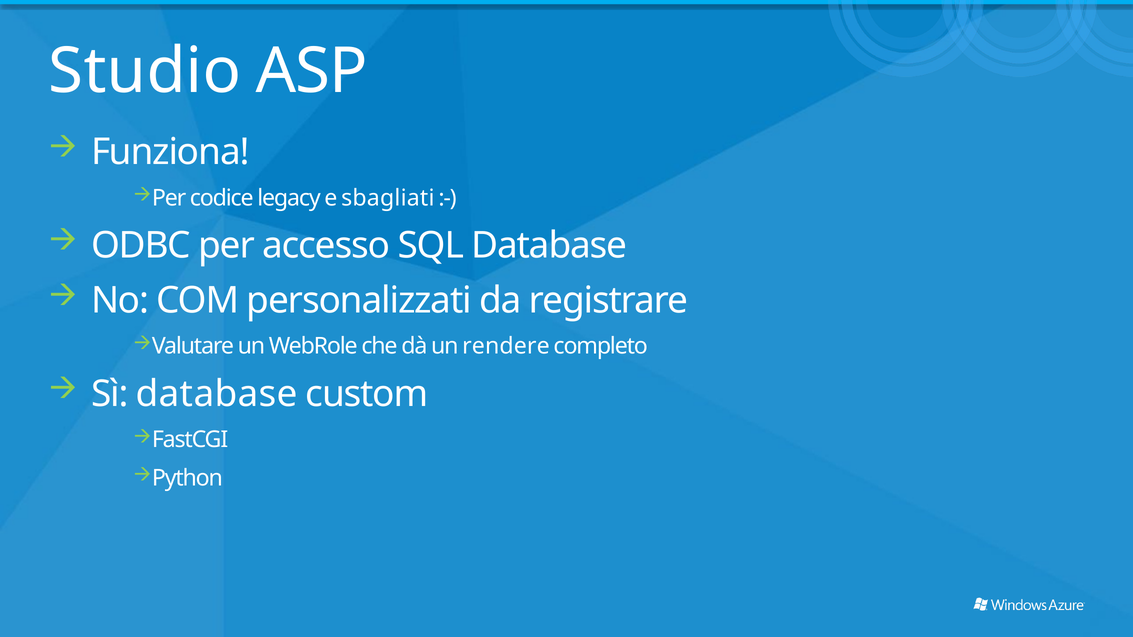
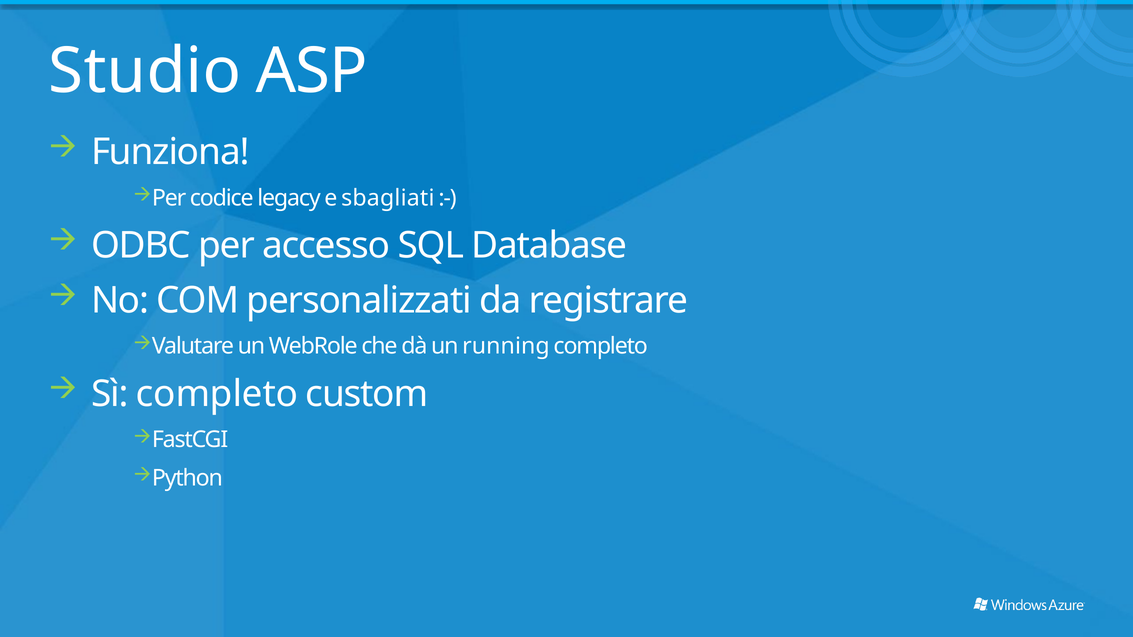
rendere: rendere -> running
Sì database: database -> completo
